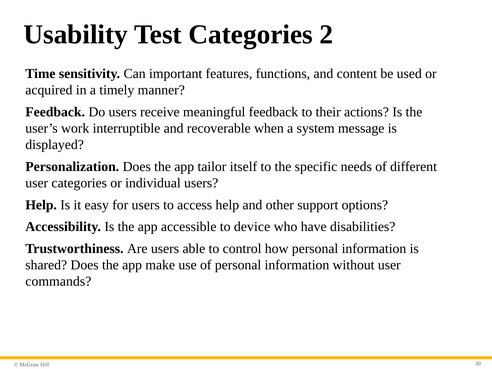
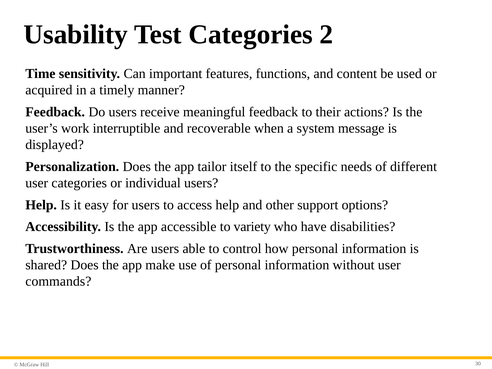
device: device -> variety
